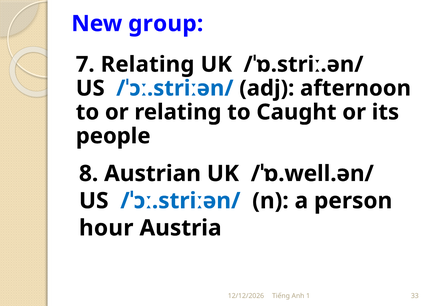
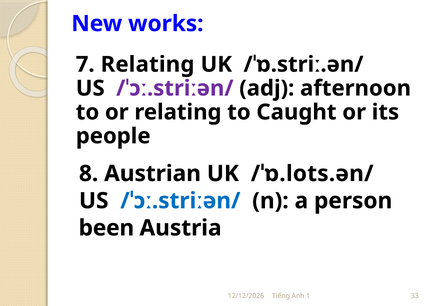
group: group -> works
/ˈɔː.striːən/ at (175, 88) colour: blue -> purple
/ˈɒ.well.ən/: /ˈɒ.well.ən/ -> /ˈɒ.lots.ən/
hour: hour -> been
